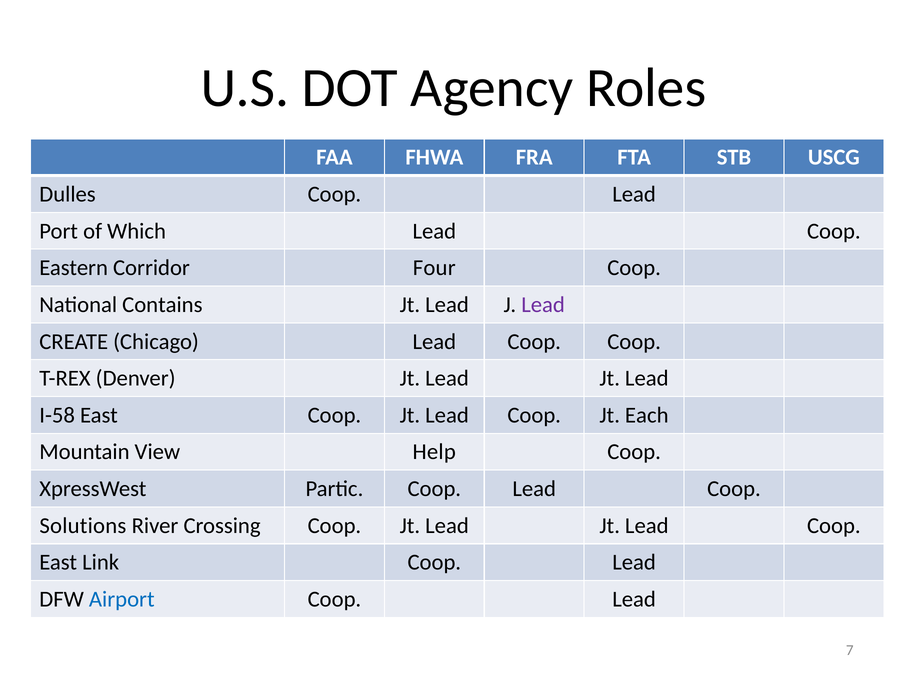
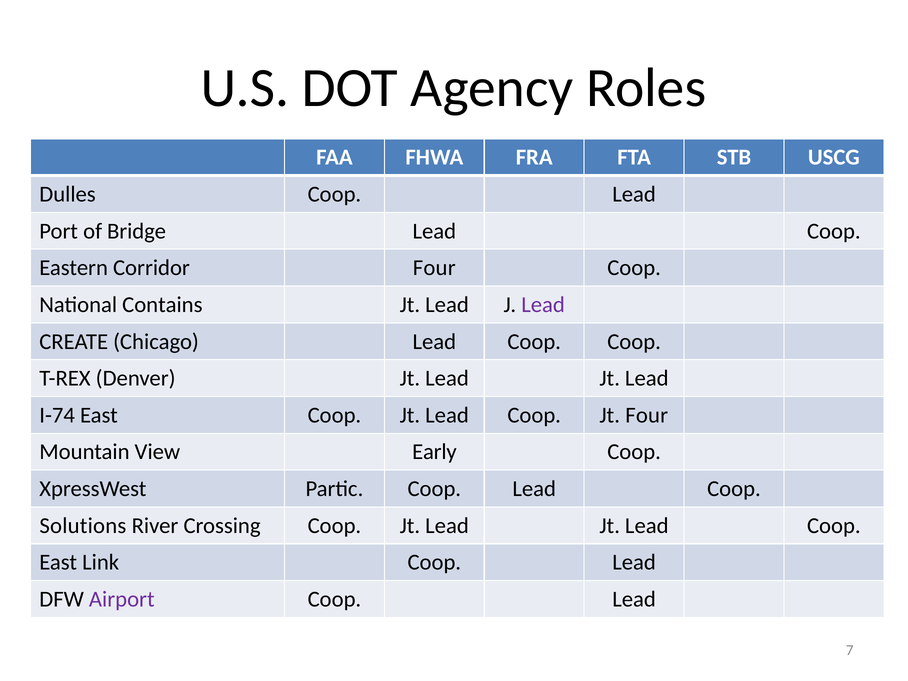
Which: Which -> Bridge
I-58: I-58 -> I-74
Jt Each: Each -> Four
Help: Help -> Early
Airport colour: blue -> purple
